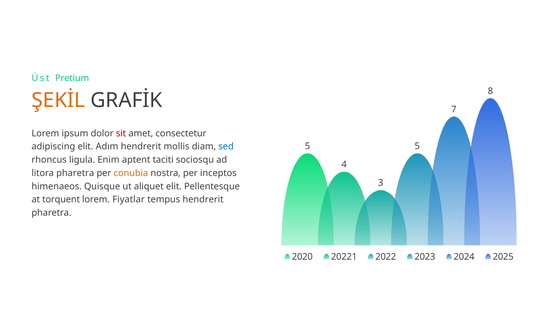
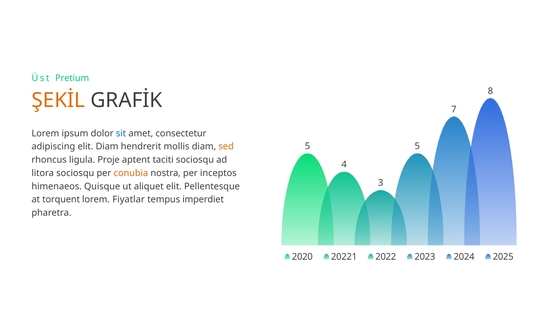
sit colour: red -> blue
elit Adım: Adım -> Diam
sed colour: blue -> orange
Enim: Enim -> Proje
litora pharetra: pharetra -> sociosqu
tempus hendrerit: hendrerit -> imperdiet
